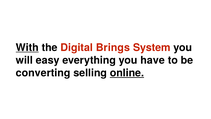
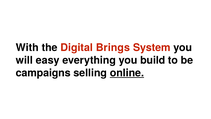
With underline: present -> none
have: have -> build
converting: converting -> campaigns
